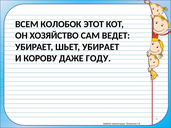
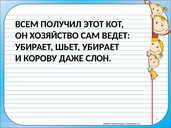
КОЛОБОК: КОЛОБОК -> ПОЛУЧИЛ
ГОДУ: ГОДУ -> СЛОН
